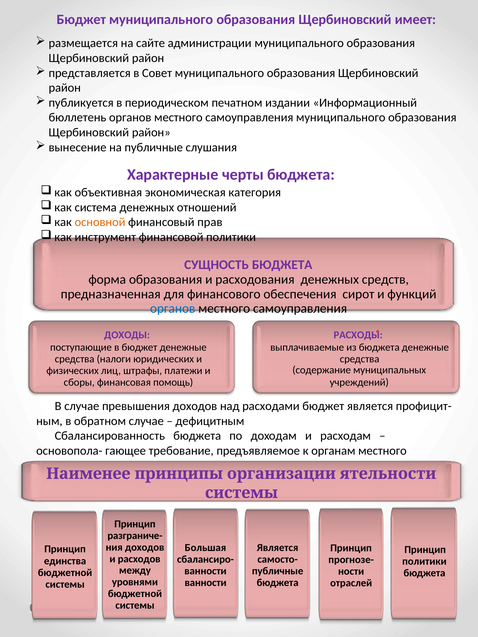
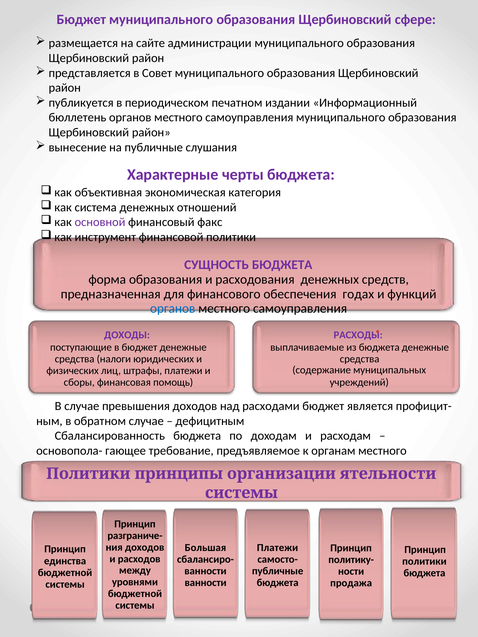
имеет: имеет -> сфере
основной colour: orange -> purple
прав: прав -> факс
сирот: сирот -> годах
Наименее at (88, 474): Наименее -> Политики
Является at (278, 548): Является -> Платежи
прогнозе-: прогнозе- -> политику-
отраслей: отраслей -> продажа
